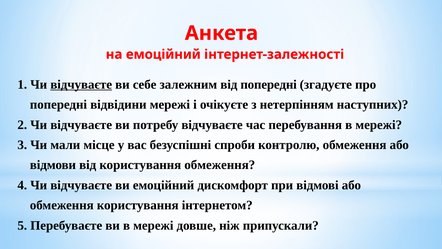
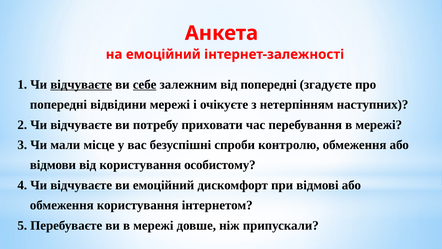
себе underline: none -> present
потребу відчуваєте: відчуваєте -> приховати
користування обмеження: обмеження -> особистому
